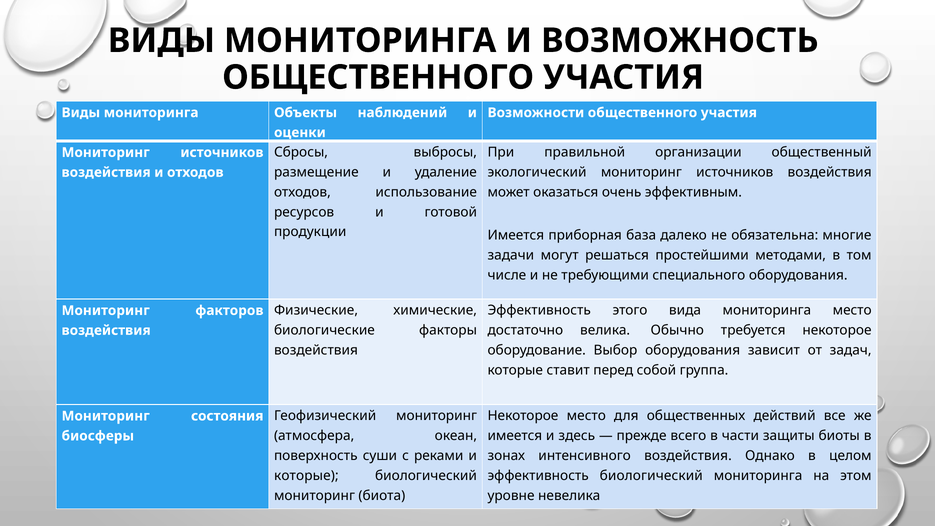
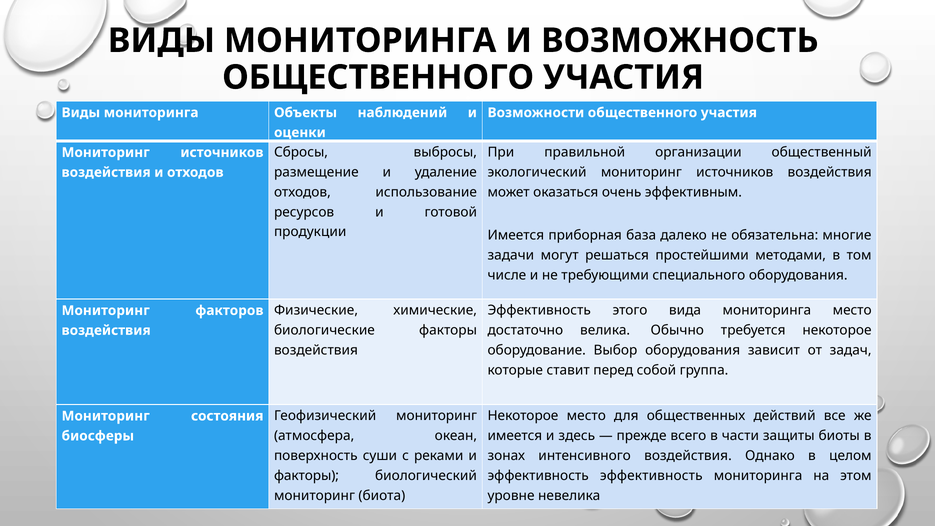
которые at (306, 476): которые -> факторы
эффективность биологический: биологический -> эффективность
